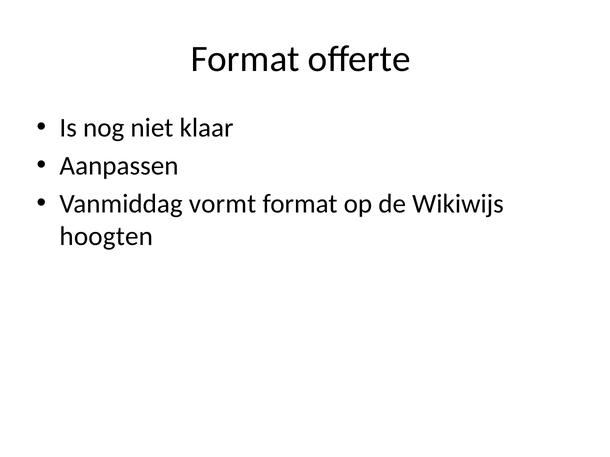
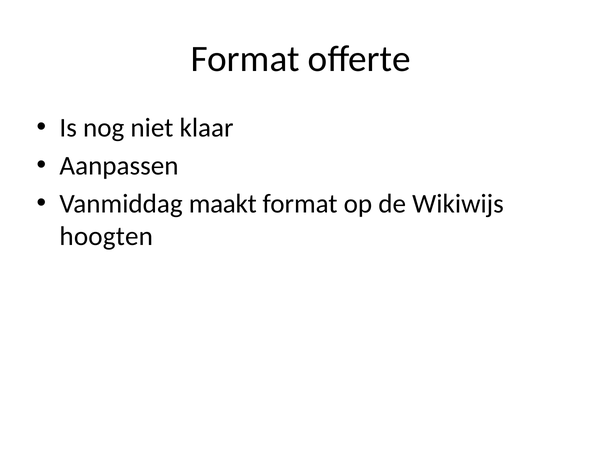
vormt: vormt -> maakt
